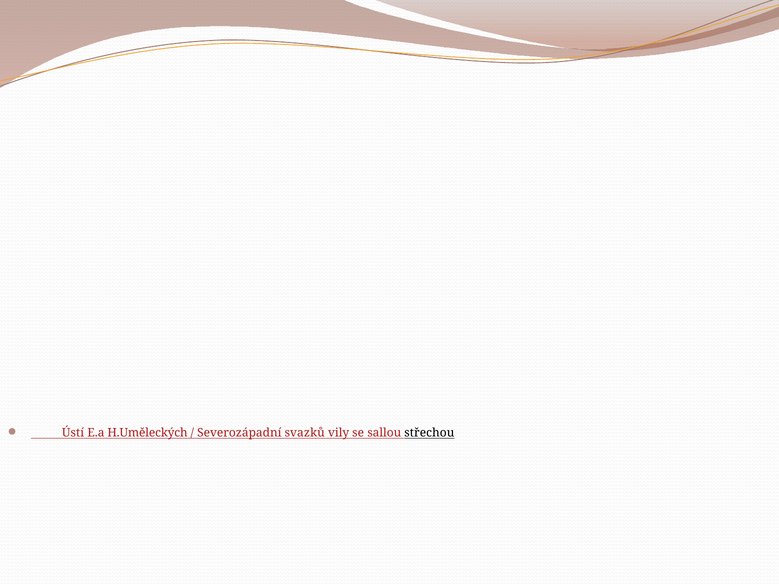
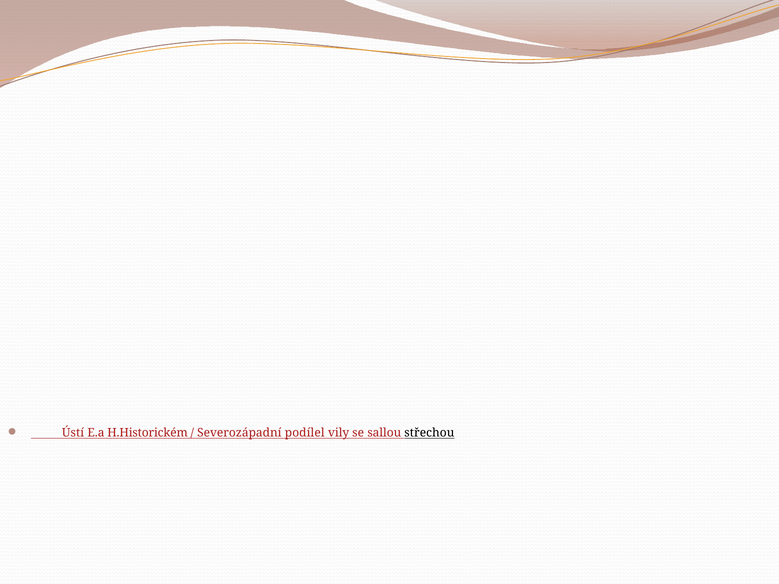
H.Uměleckých: H.Uměleckých -> H.Historickém
svazků: svazků -> podílel
